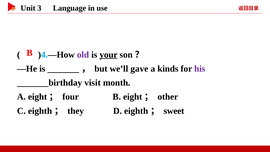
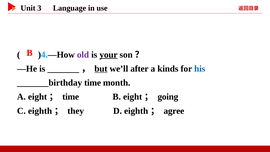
but underline: none -> present
gave: gave -> after
his colour: purple -> blue
_______birthday visit: visit -> time
four at (71, 97): four -> time
other: other -> going
sweet: sweet -> agree
